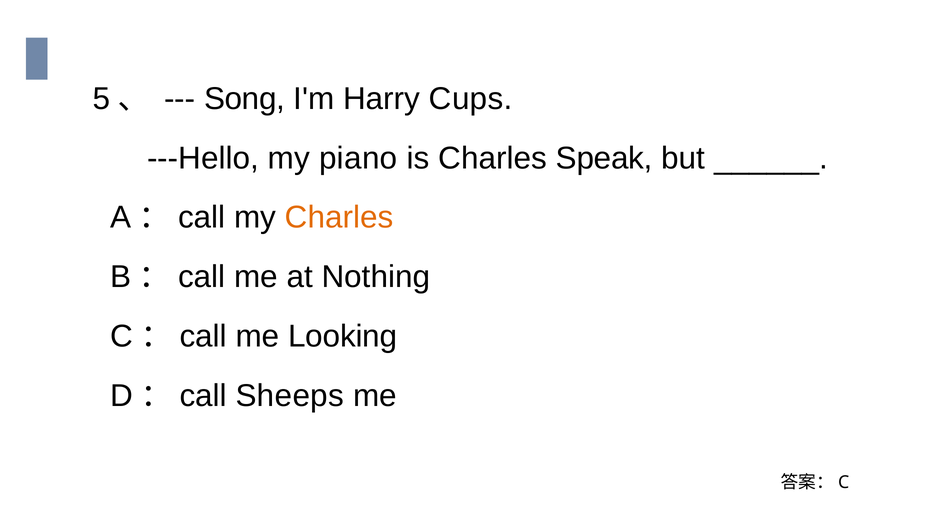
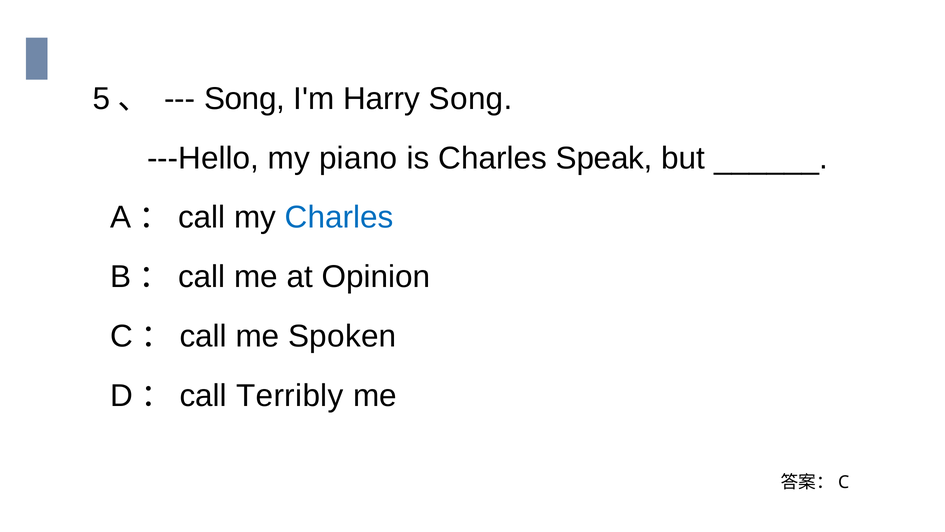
Harry Cups: Cups -> Song
Charles at (339, 217) colour: orange -> blue
Nothing: Nothing -> Opinion
Looking: Looking -> Spoken
Sheeps: Sheeps -> Terribly
